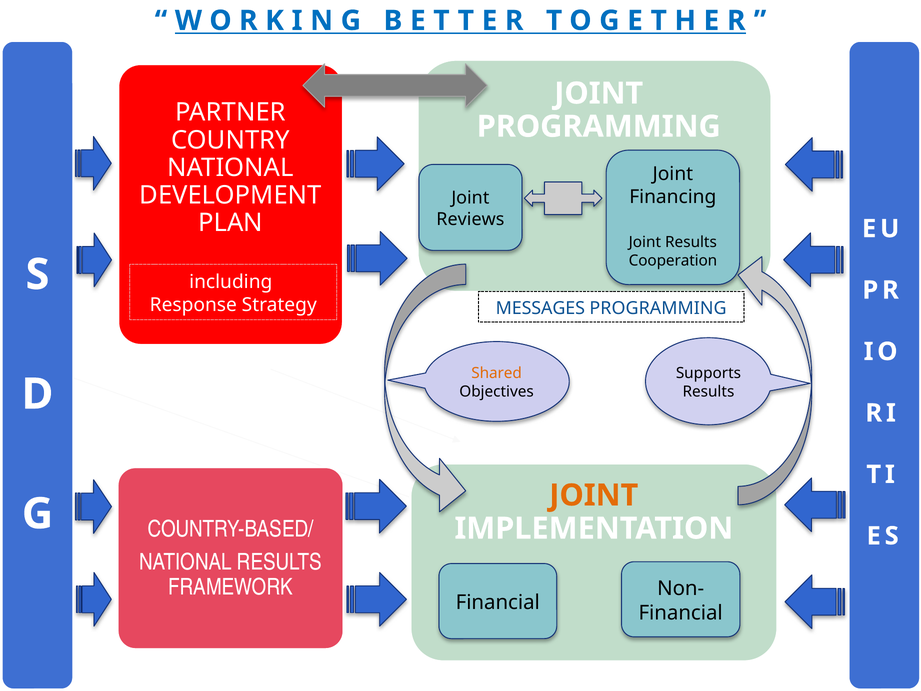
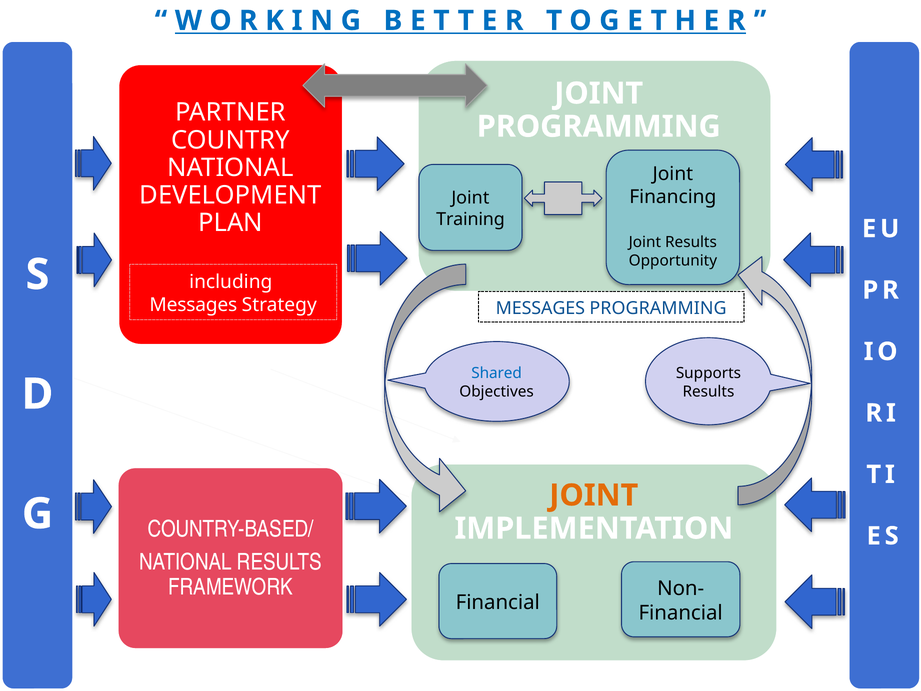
Reviews: Reviews -> Training
Cooperation: Cooperation -> Opportunity
Response at (193, 305): Response -> Messages
Shared colour: orange -> blue
